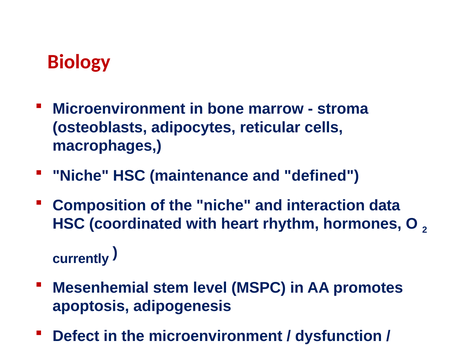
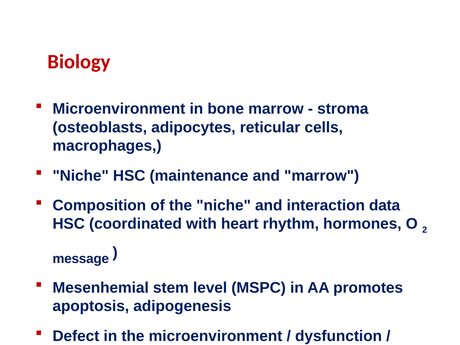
and defined: defined -> marrow
currently: currently -> message
